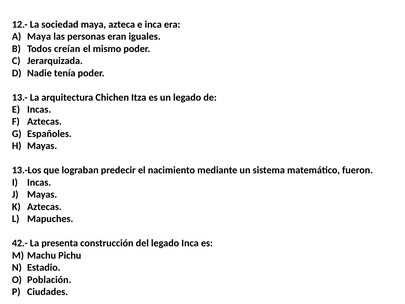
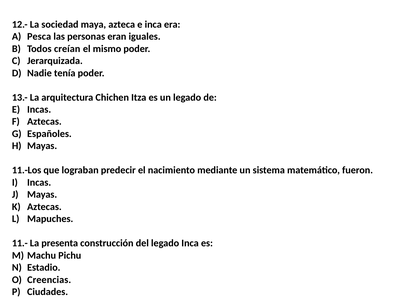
Maya at (39, 37): Maya -> Pesca
13.-Los: 13.-Los -> 11.-Los
42.-: 42.- -> 11.-
Población: Población -> Creencias
